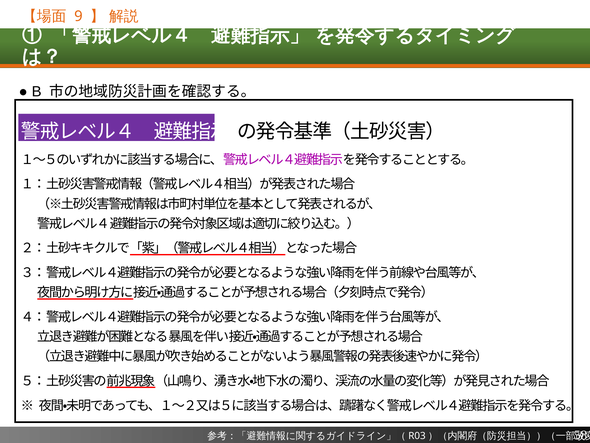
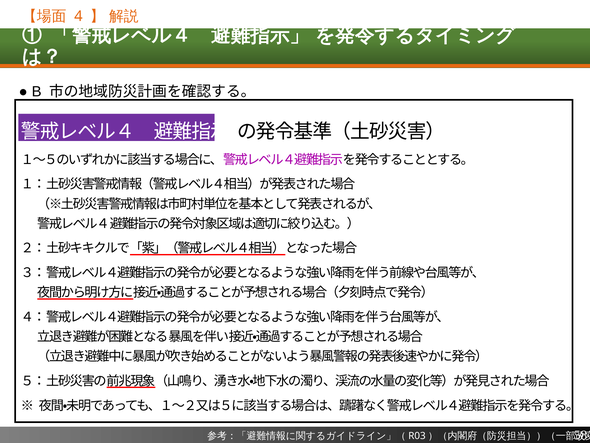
9: 9 -> 4
